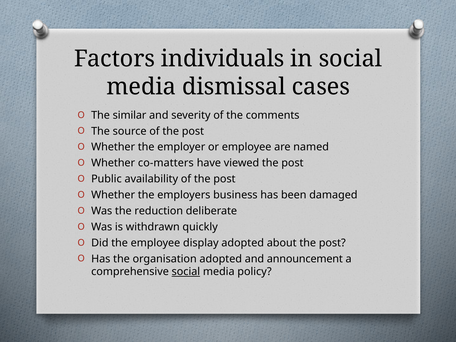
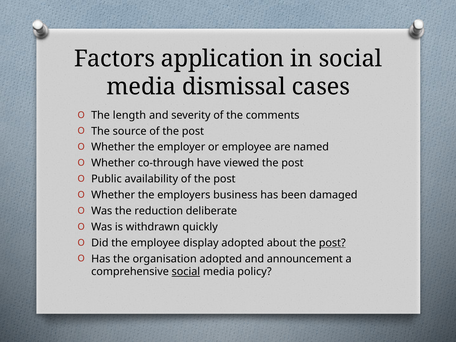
individuals: individuals -> application
similar: similar -> length
co-matters: co-matters -> co-through
post at (332, 243) underline: none -> present
